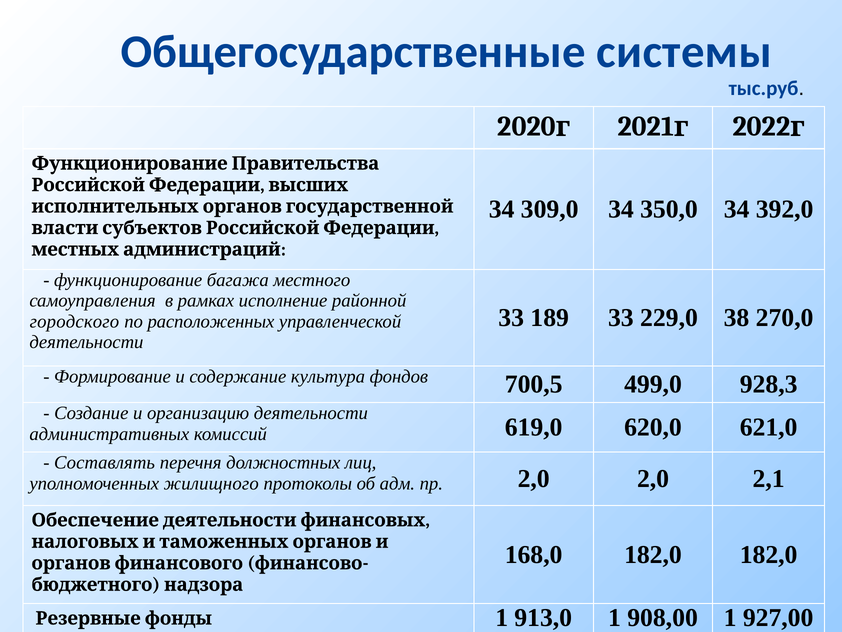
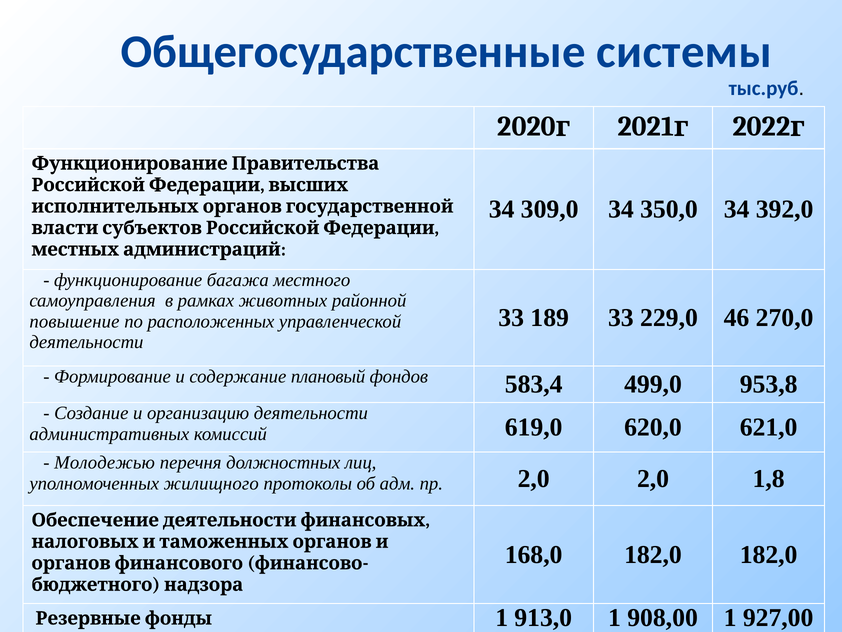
исполнение: исполнение -> животных
38: 38 -> 46
городского: городского -> повышение
культура: культура -> плановый
700,5: 700,5 -> 583,4
928,3: 928,3 -> 953,8
Составлять: Составлять -> Молодежью
2,1: 2,1 -> 1,8
